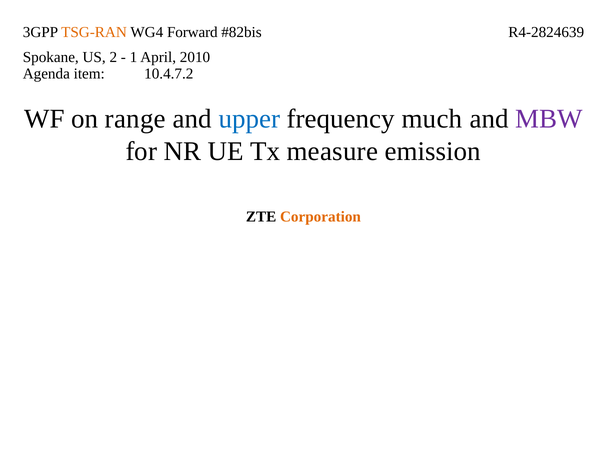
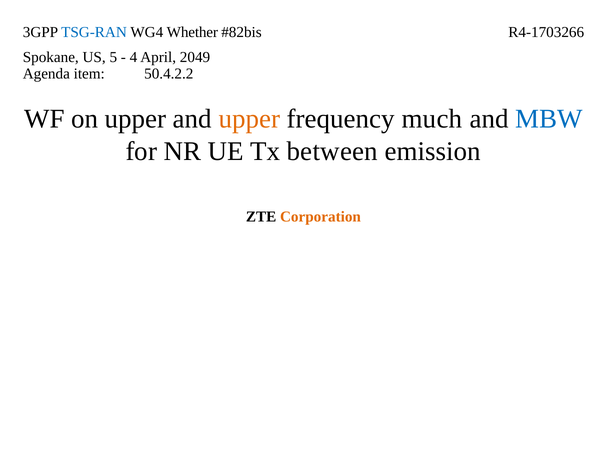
TSG-RAN colour: orange -> blue
Forward: Forward -> Whether
R4-2824639: R4-2824639 -> R4-1703266
2: 2 -> 5
1: 1 -> 4
2010: 2010 -> 2049
10.4.7.2: 10.4.7.2 -> 50.4.2.2
on range: range -> upper
upper at (249, 119) colour: blue -> orange
MBW colour: purple -> blue
measure: measure -> between
